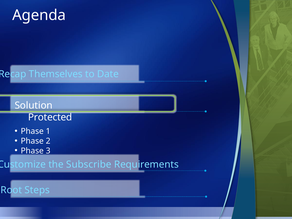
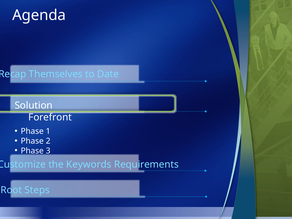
Protected: Protected -> Forefront
Subscribe: Subscribe -> Keywords
